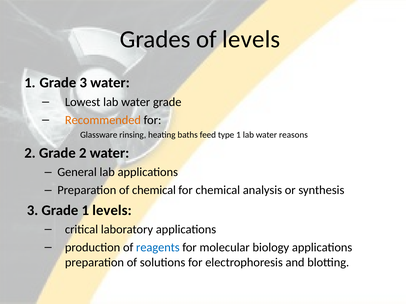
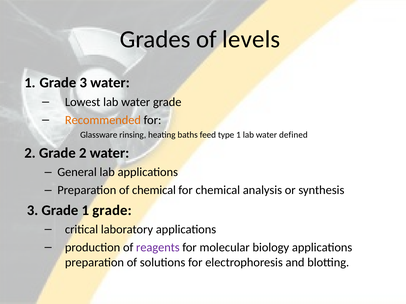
reasons: reasons -> defined
Grade 1 levels: levels -> grade
reagents colour: blue -> purple
